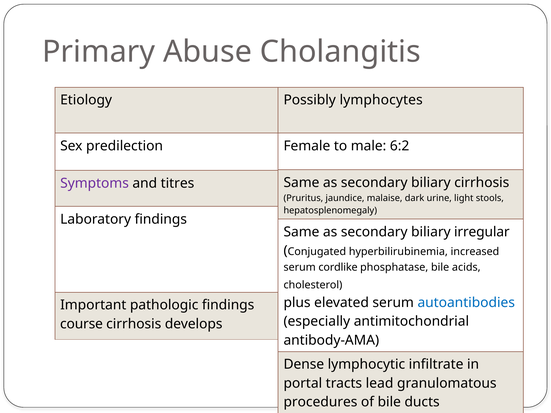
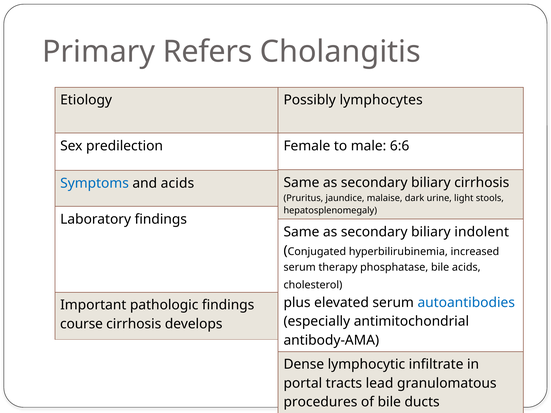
Abuse: Abuse -> Refers
6:2: 6:2 -> 6:6
Symptoms colour: purple -> blue
and titres: titres -> acids
irregular: irregular -> indolent
cordlike: cordlike -> therapy
